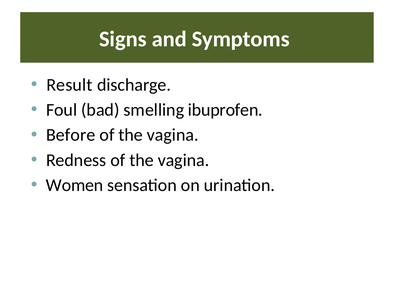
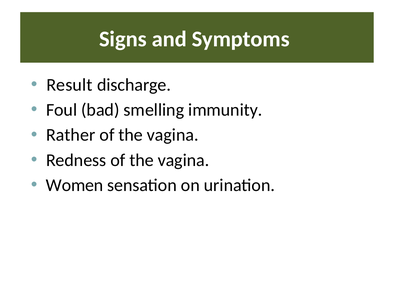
ibuprofen: ibuprofen -> immunity
Before: Before -> Rather
